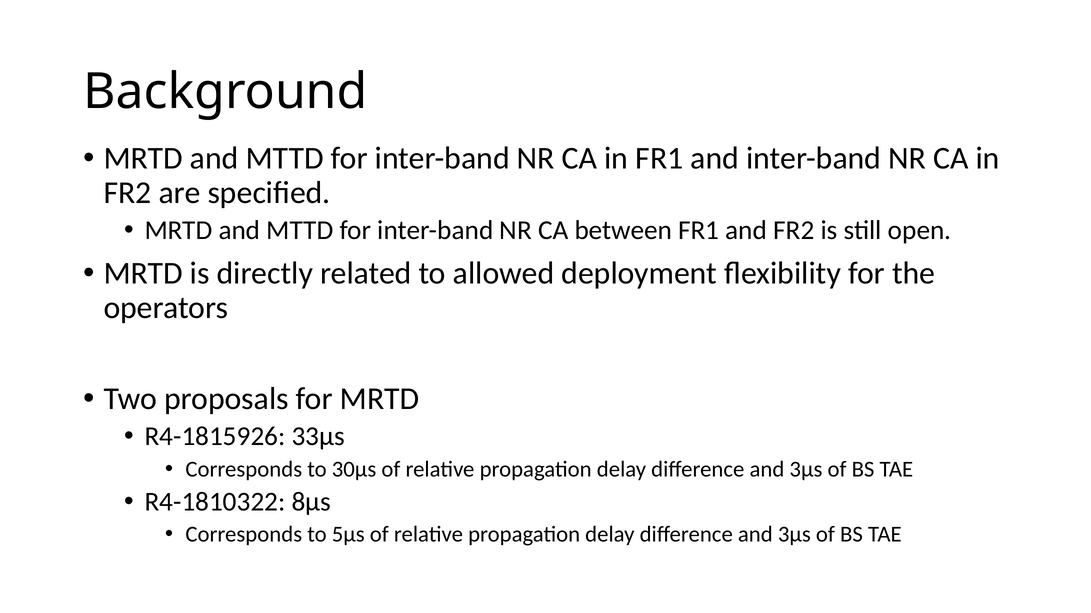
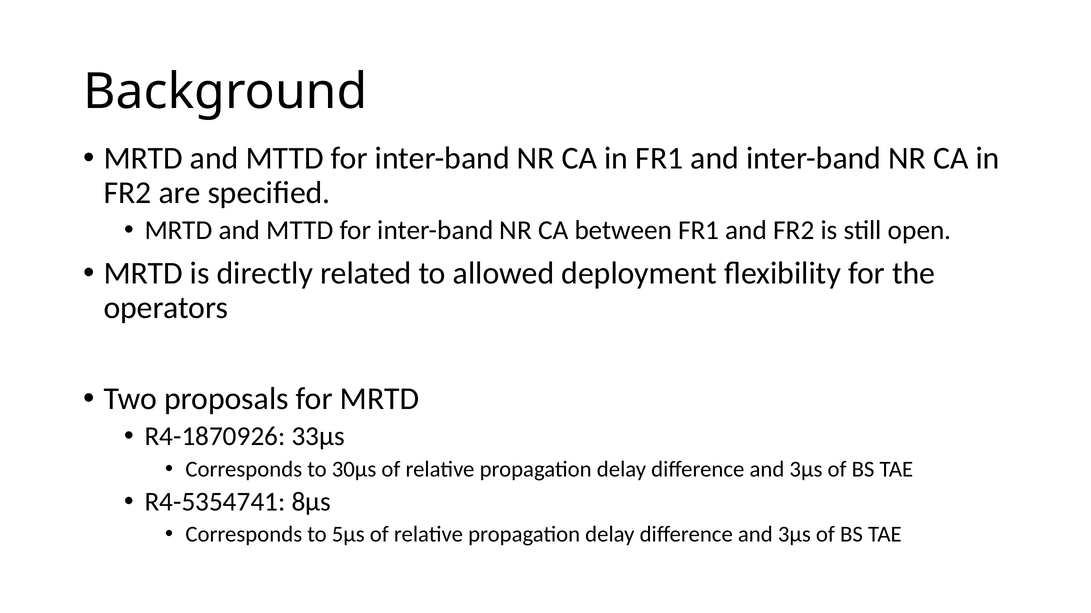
R4-1815926: R4-1815926 -> R4-1870926
R4-1810322: R4-1810322 -> R4-5354741
